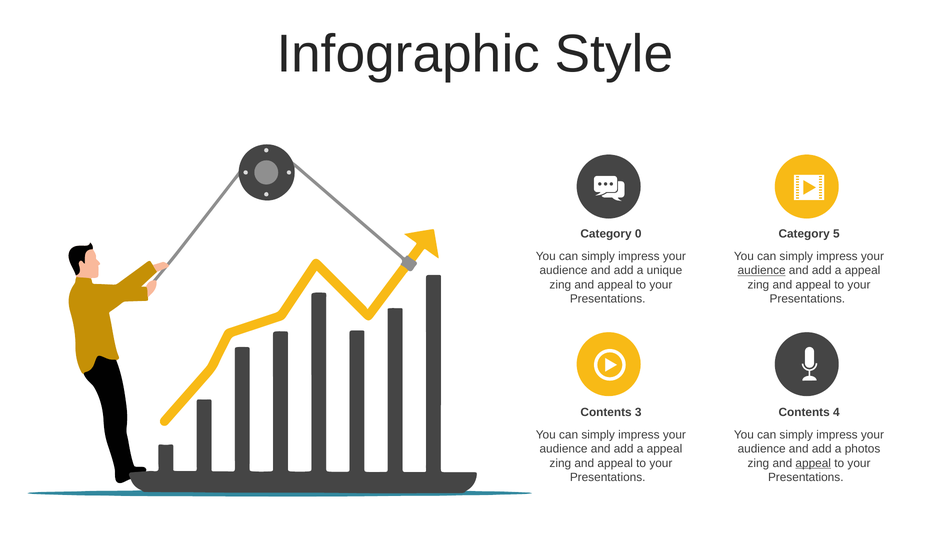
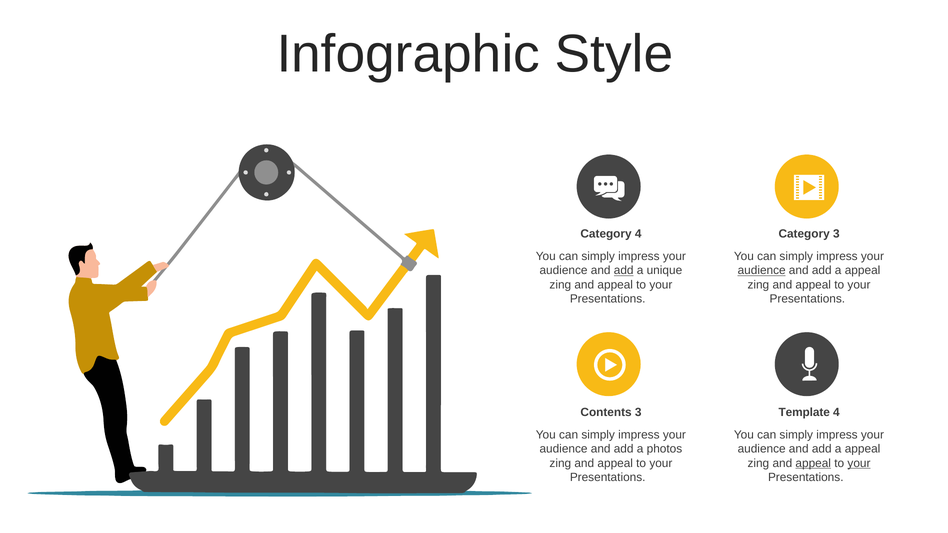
Category 0: 0 -> 4
Category 5: 5 -> 3
add at (624, 271) underline: none -> present
Contents at (804, 412): Contents -> Template
appeal at (664, 449): appeal -> photos
photos at (863, 449): photos -> appeal
your at (859, 463) underline: none -> present
